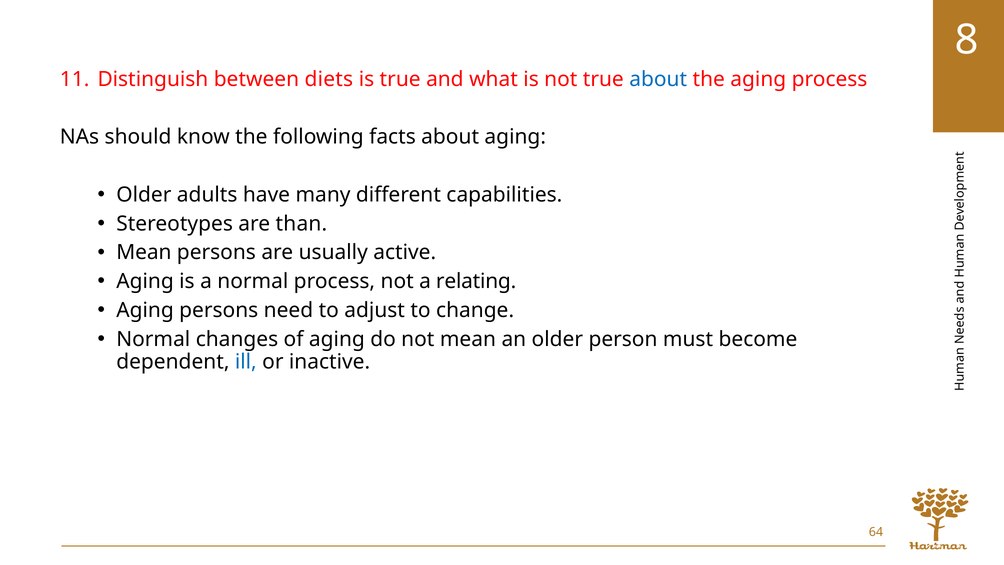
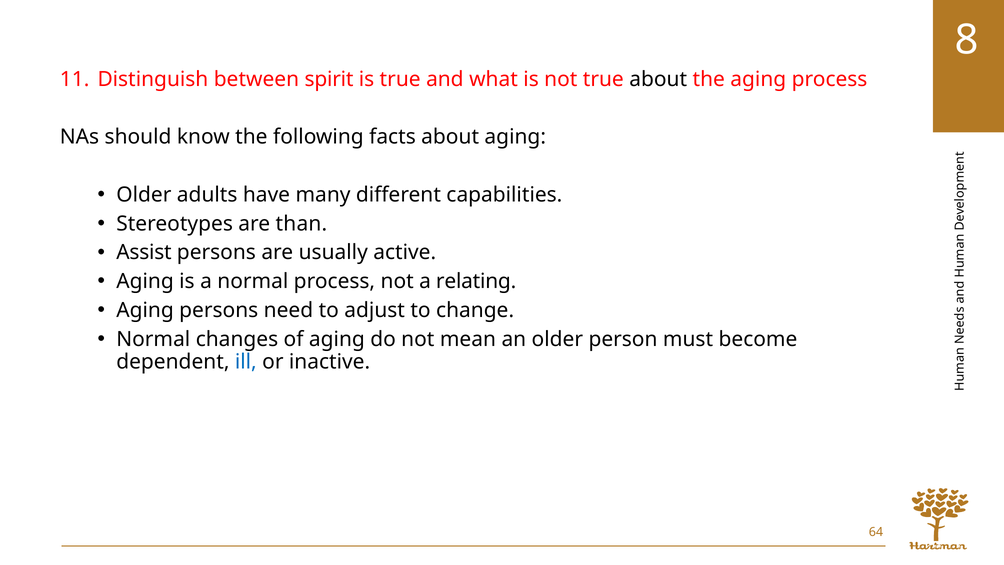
diets: diets -> spirit
about at (658, 79) colour: blue -> black
Mean at (144, 252): Mean -> Assist
